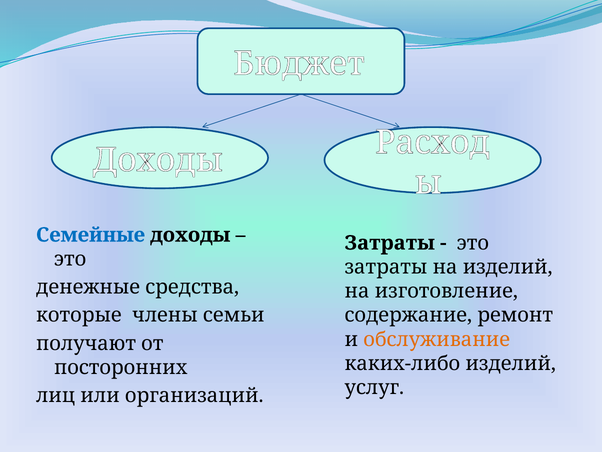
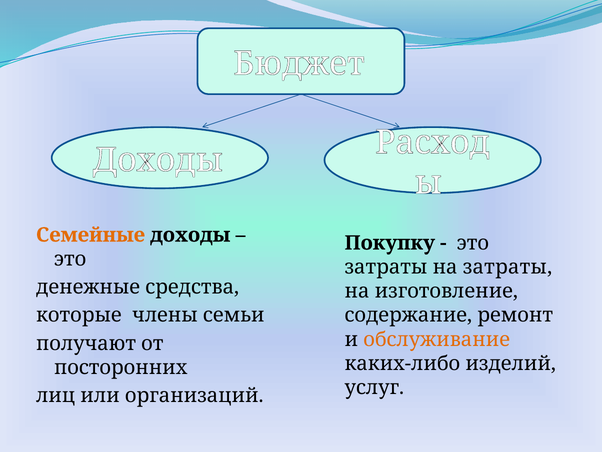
Семейные colour: blue -> orange
Затраты at (390, 243): Затраты -> Покупку
на изделий: изделий -> затраты
